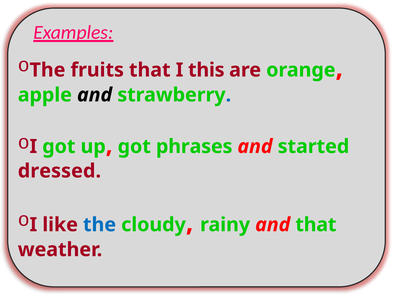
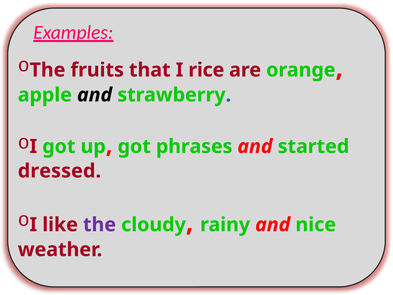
this: this -> rice
the at (100, 225) colour: blue -> purple
and that: that -> nice
